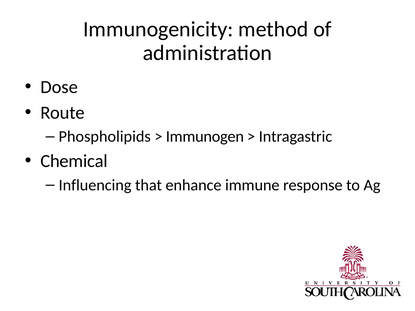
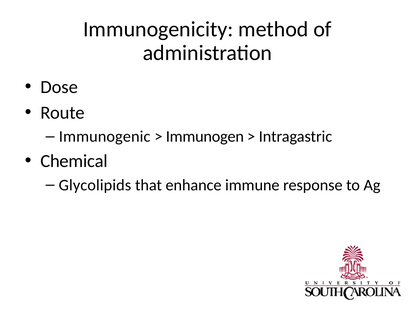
Phospholipids: Phospholipids -> Immunogenic
Influencing: Influencing -> Glycolipids
